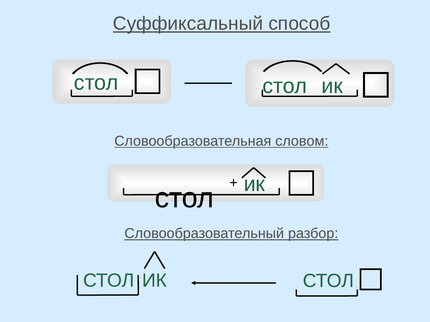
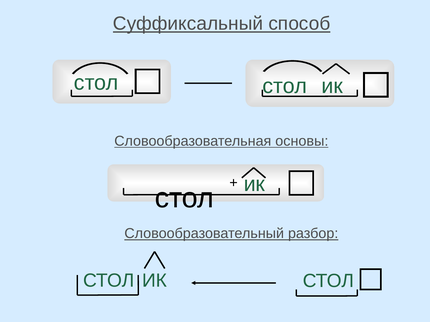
словом: словом -> основы
